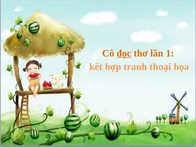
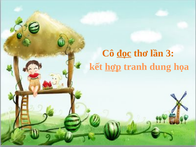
1: 1 -> 3
hợp underline: none -> present
thoại: thoại -> dung
